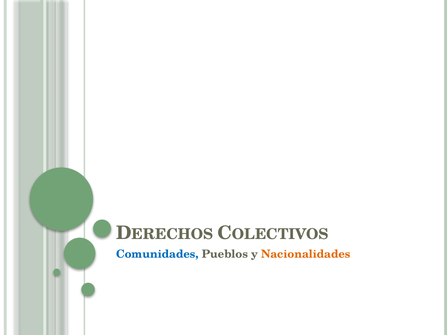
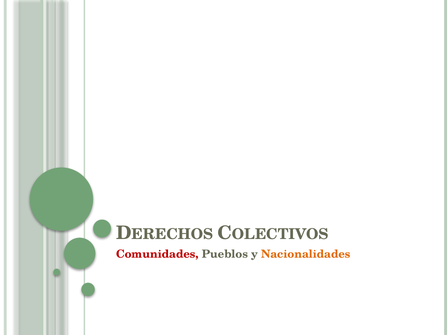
Comunidades colour: blue -> red
